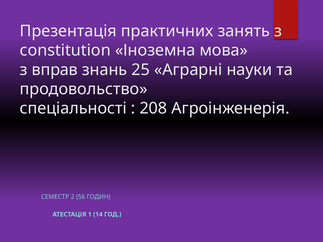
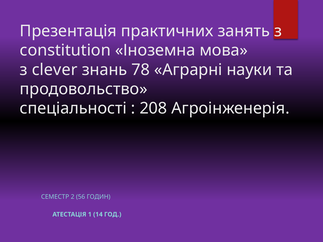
вправ: вправ -> clever
25: 25 -> 78
